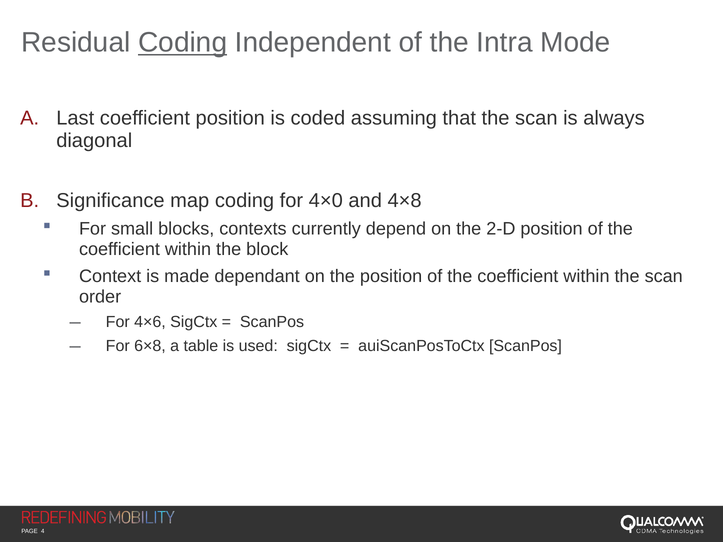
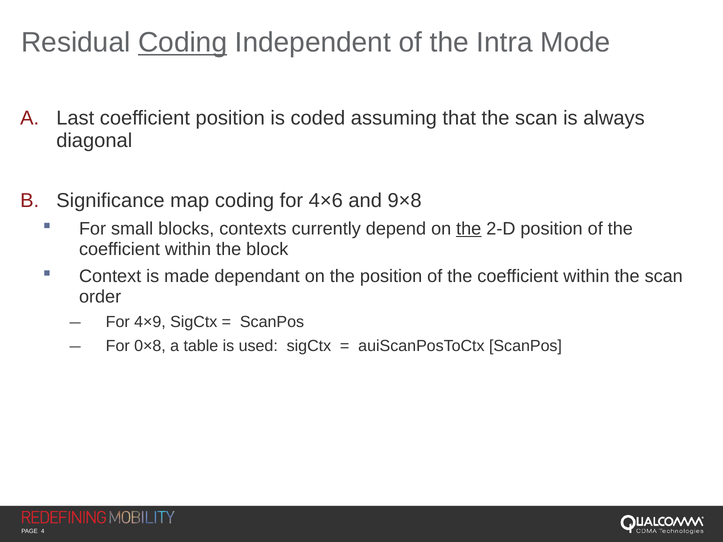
4×0: 4×0 -> 4×6
4×8: 4×8 -> 9×8
the at (469, 229) underline: none -> present
4×6: 4×6 -> 4×9
6×8: 6×8 -> 0×8
